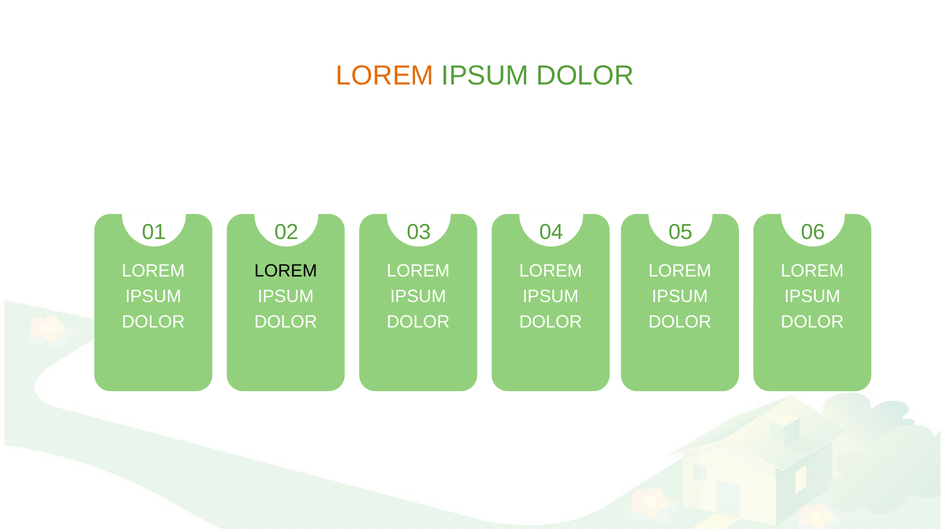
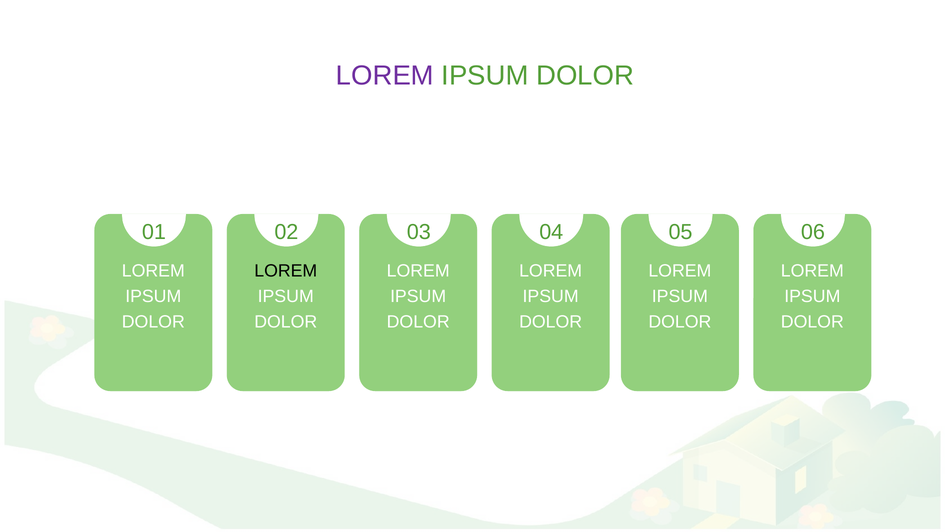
LOREM at (385, 75) colour: orange -> purple
